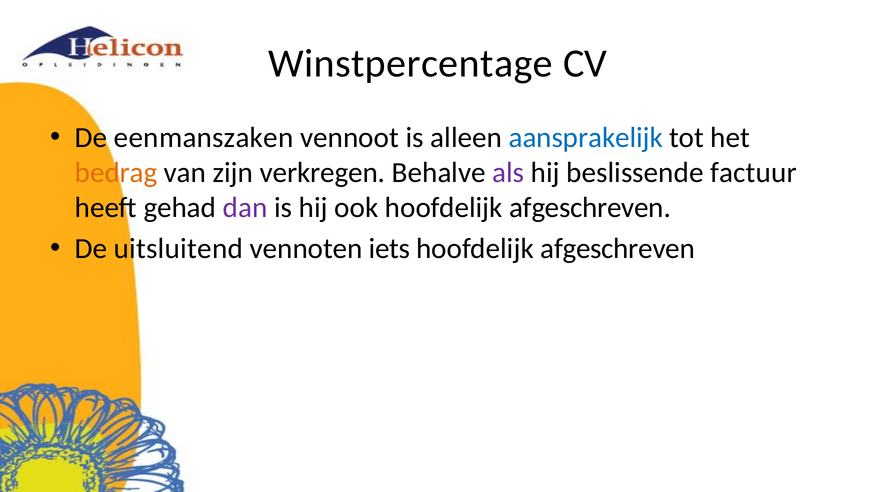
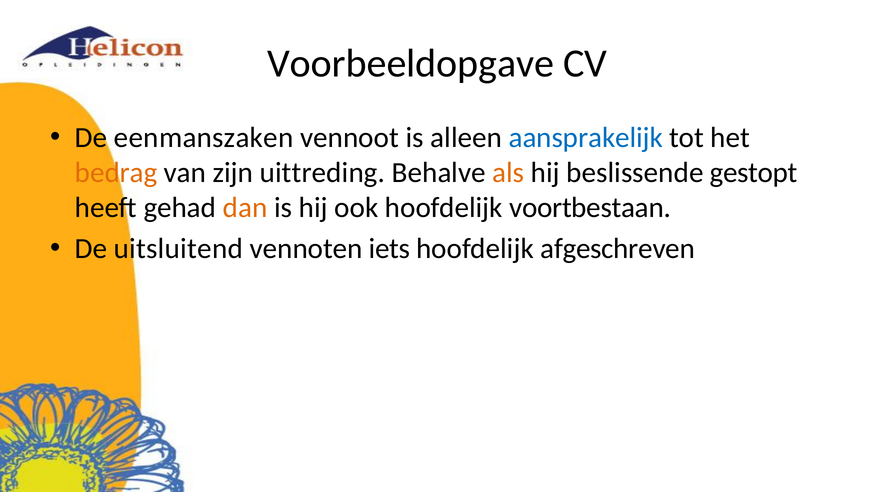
Winstpercentage: Winstpercentage -> Voorbeeldopgave
verkregen: verkregen -> uittreding
als colour: purple -> orange
factuur: factuur -> gestopt
dan colour: purple -> orange
ook hoofdelijk afgeschreven: afgeschreven -> voortbestaan
